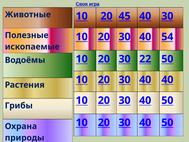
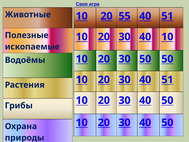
45: 45 -> 55
30 at (167, 16): 30 -> 51
10 20 54: 54 -> 10
30 22: 22 -> 50
10 40 40: 40 -> 51
